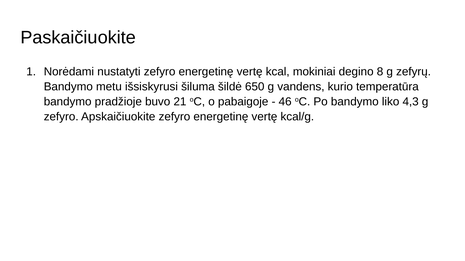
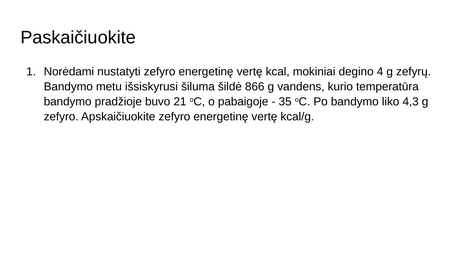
8: 8 -> 4
650: 650 -> 866
46: 46 -> 35
